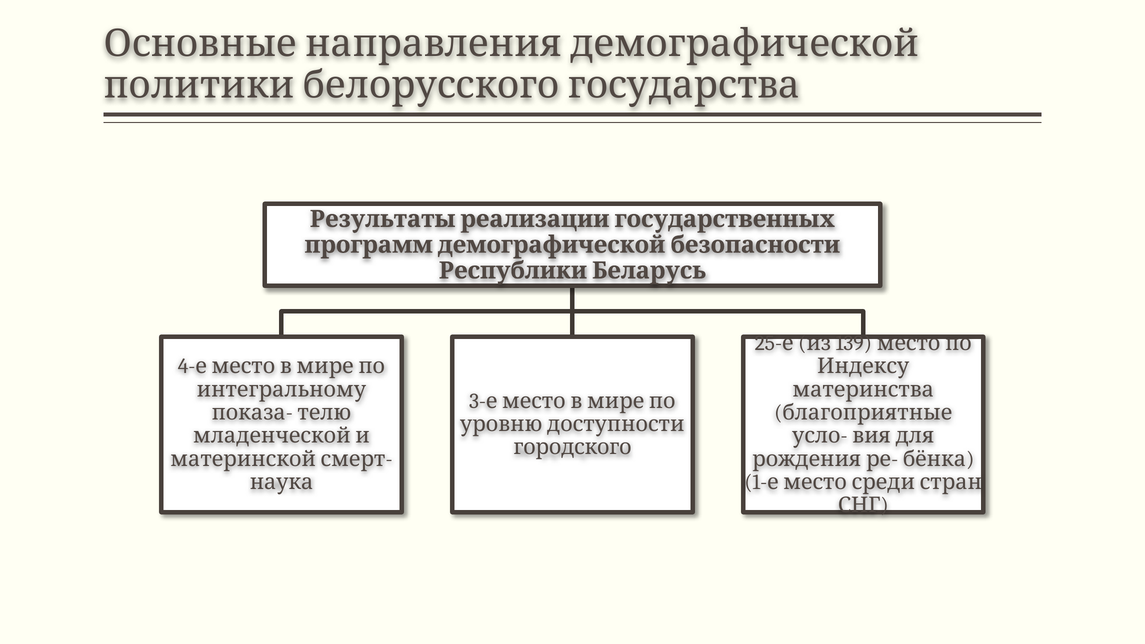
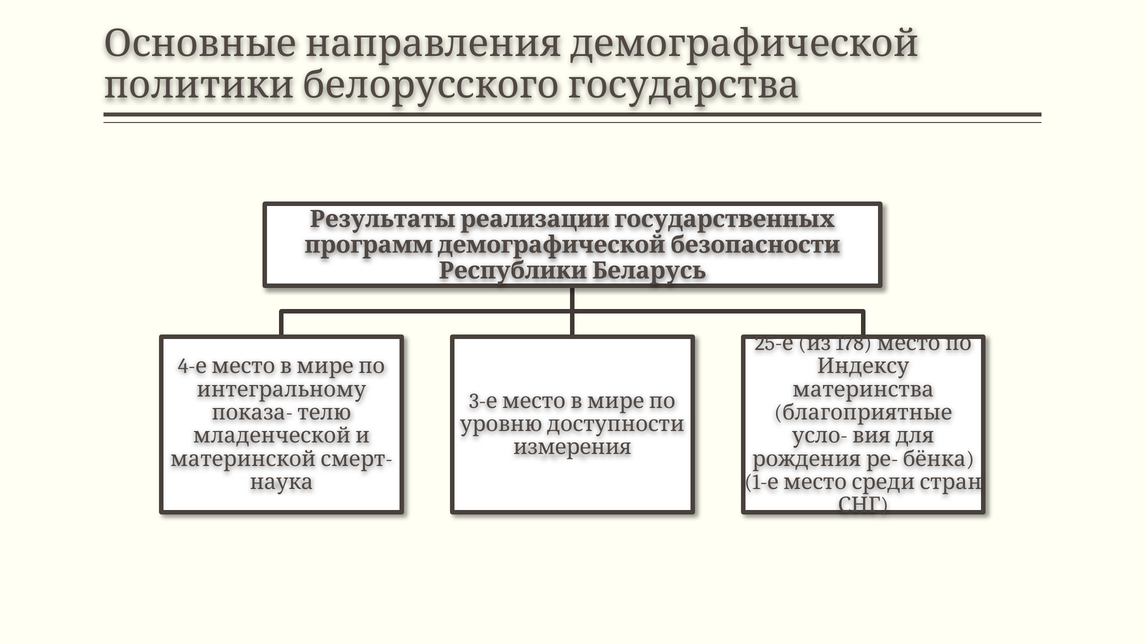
139: 139 -> 178
городского: городского -> измерения
